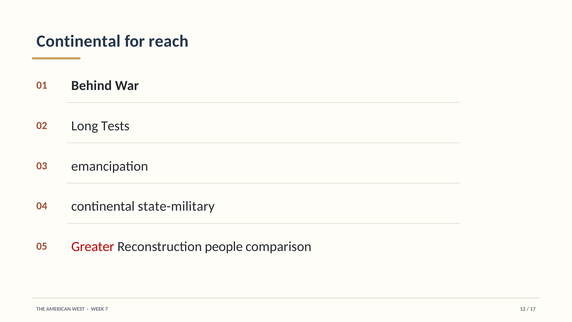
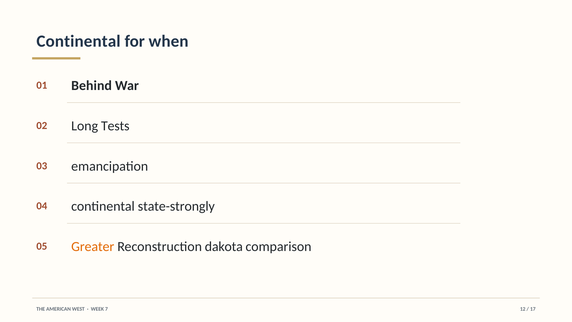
reach: reach -> when
state-military: state-military -> state-strongly
Greater colour: red -> orange
people: people -> dakota
